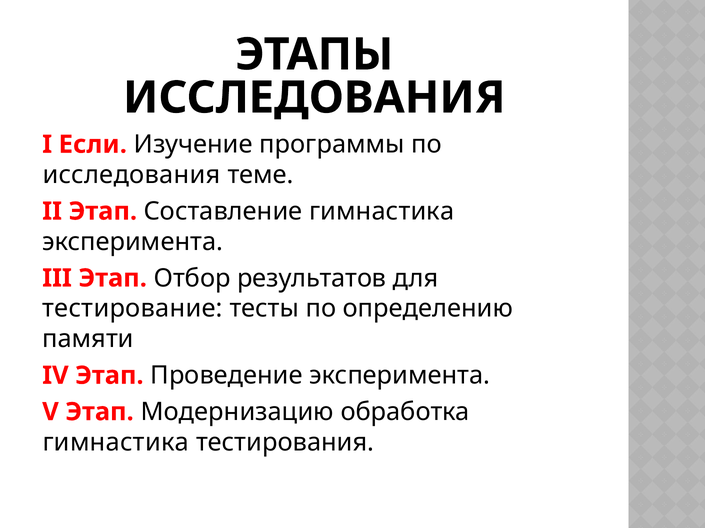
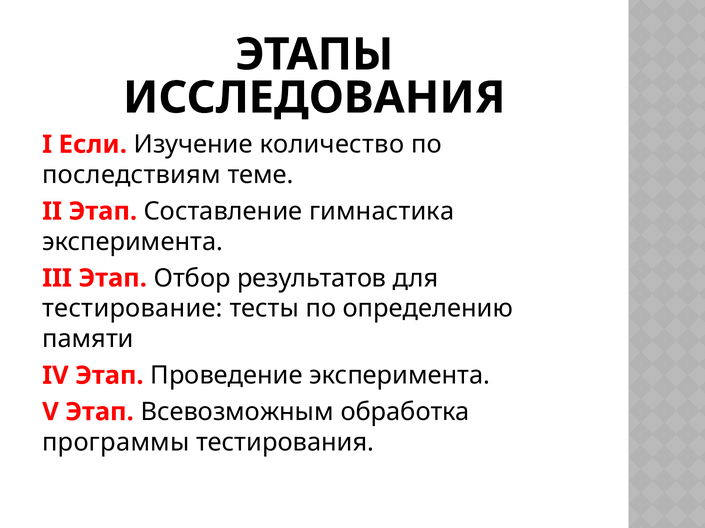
программы: программы -> количество
исследования at (131, 175): исследования -> последствиям
Модернизацию: Модернизацию -> Всевозможным
гимнастика at (116, 443): гимнастика -> программы
